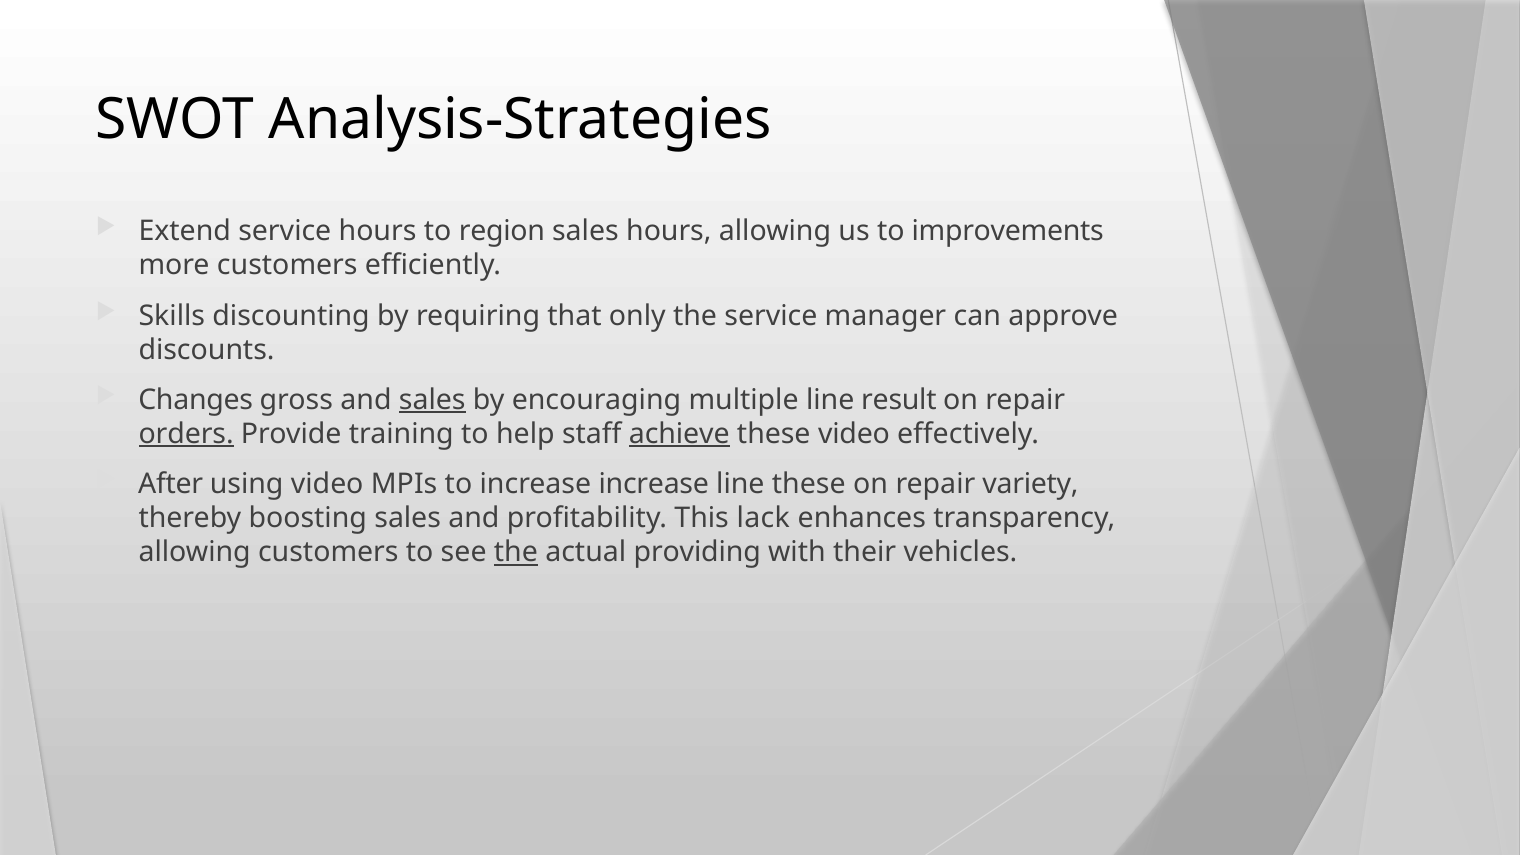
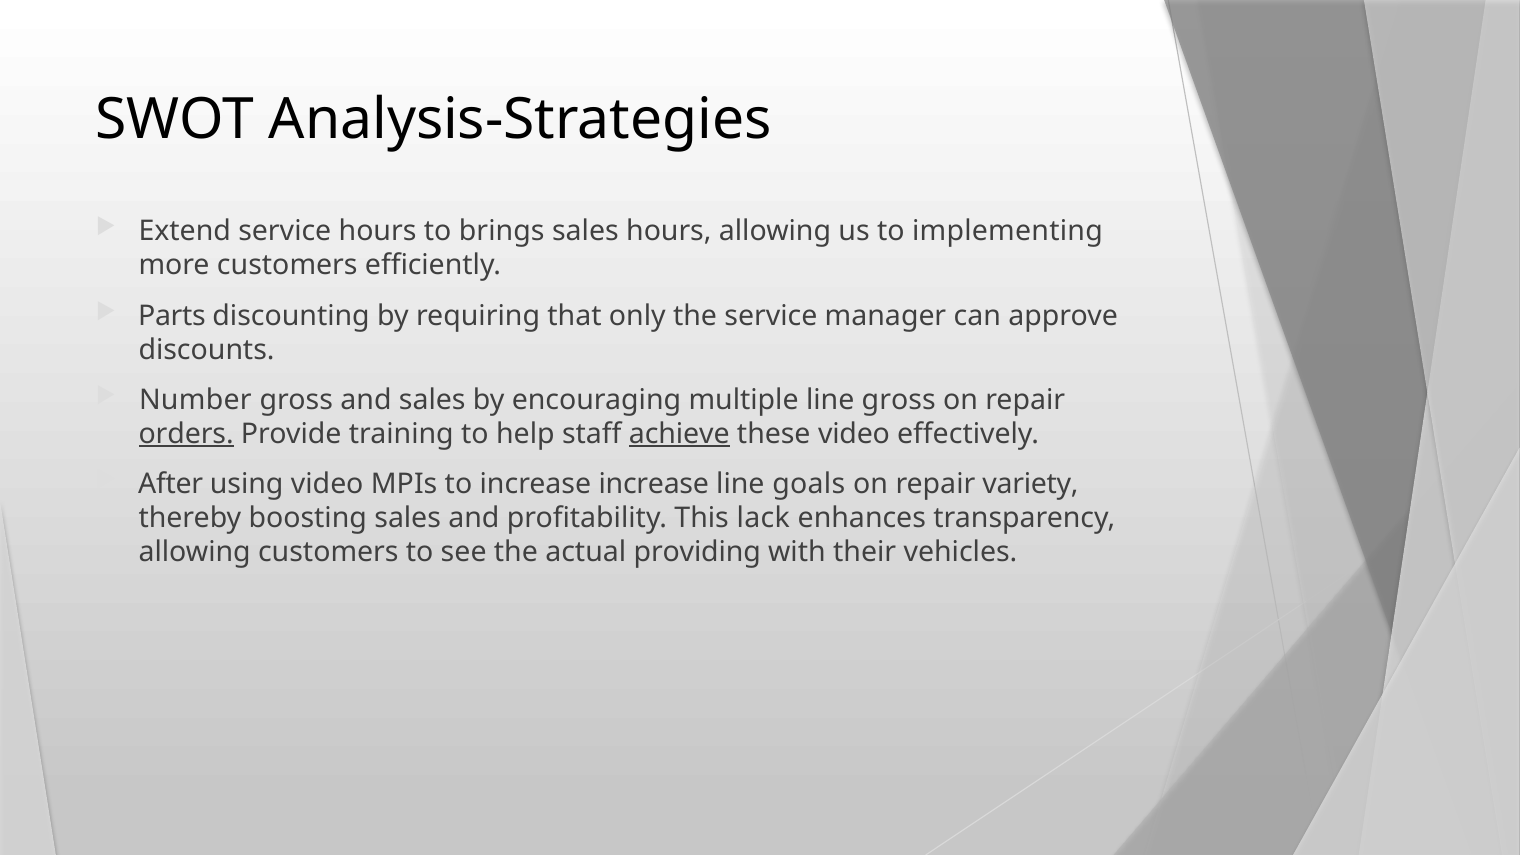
region: region -> brings
improvements: improvements -> implementing
Skills: Skills -> Parts
Changes: Changes -> Number
sales at (432, 400) underline: present -> none
line result: result -> gross
line these: these -> goals
the at (516, 553) underline: present -> none
